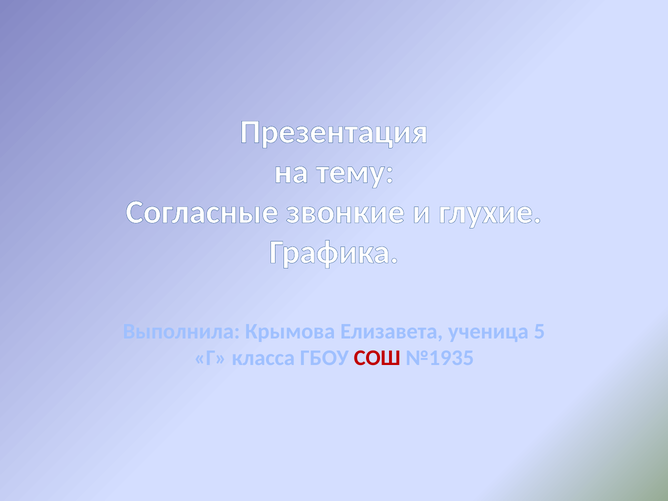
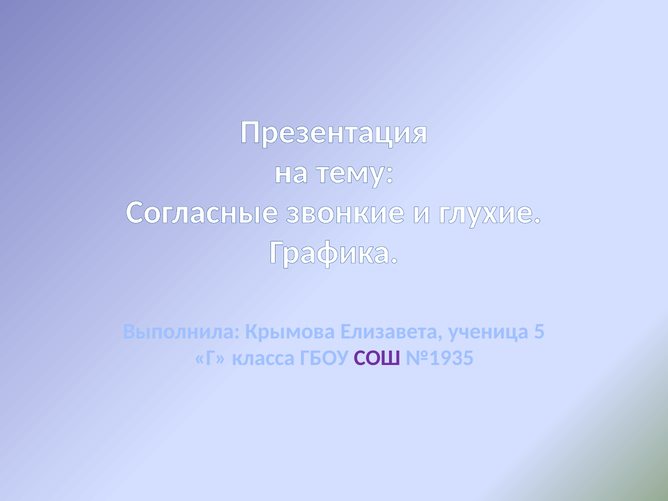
СОШ colour: red -> purple
